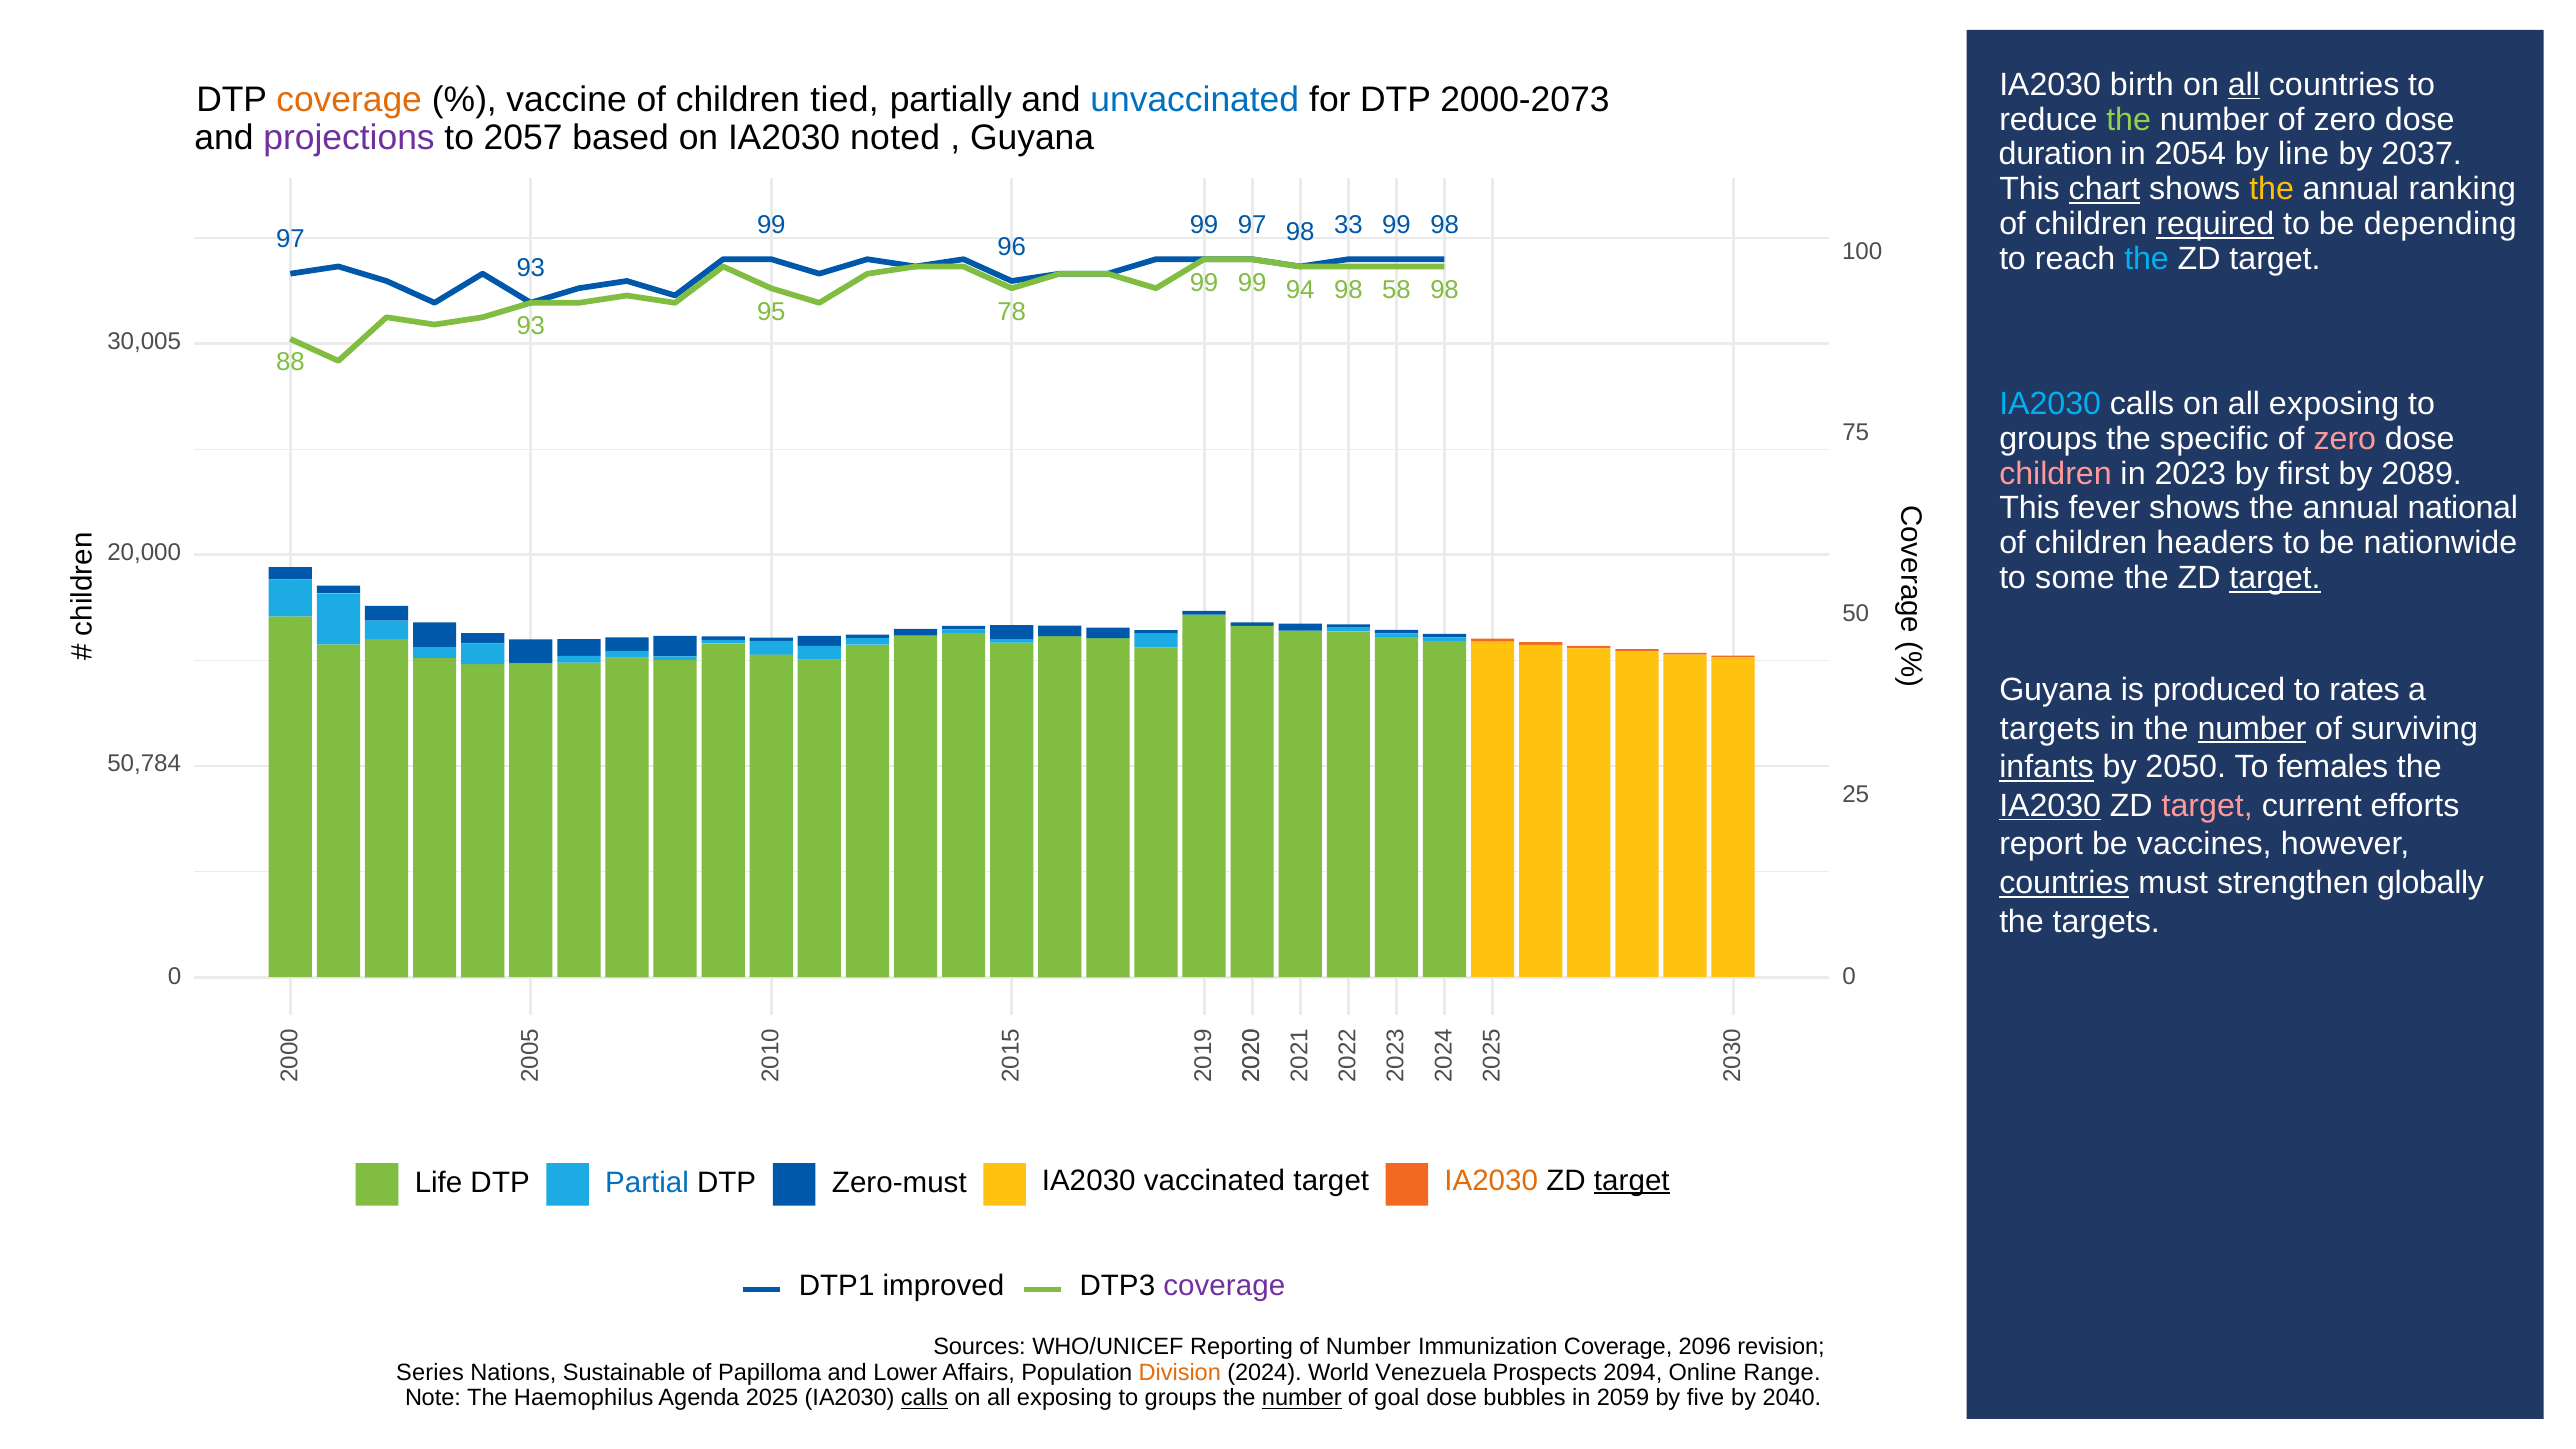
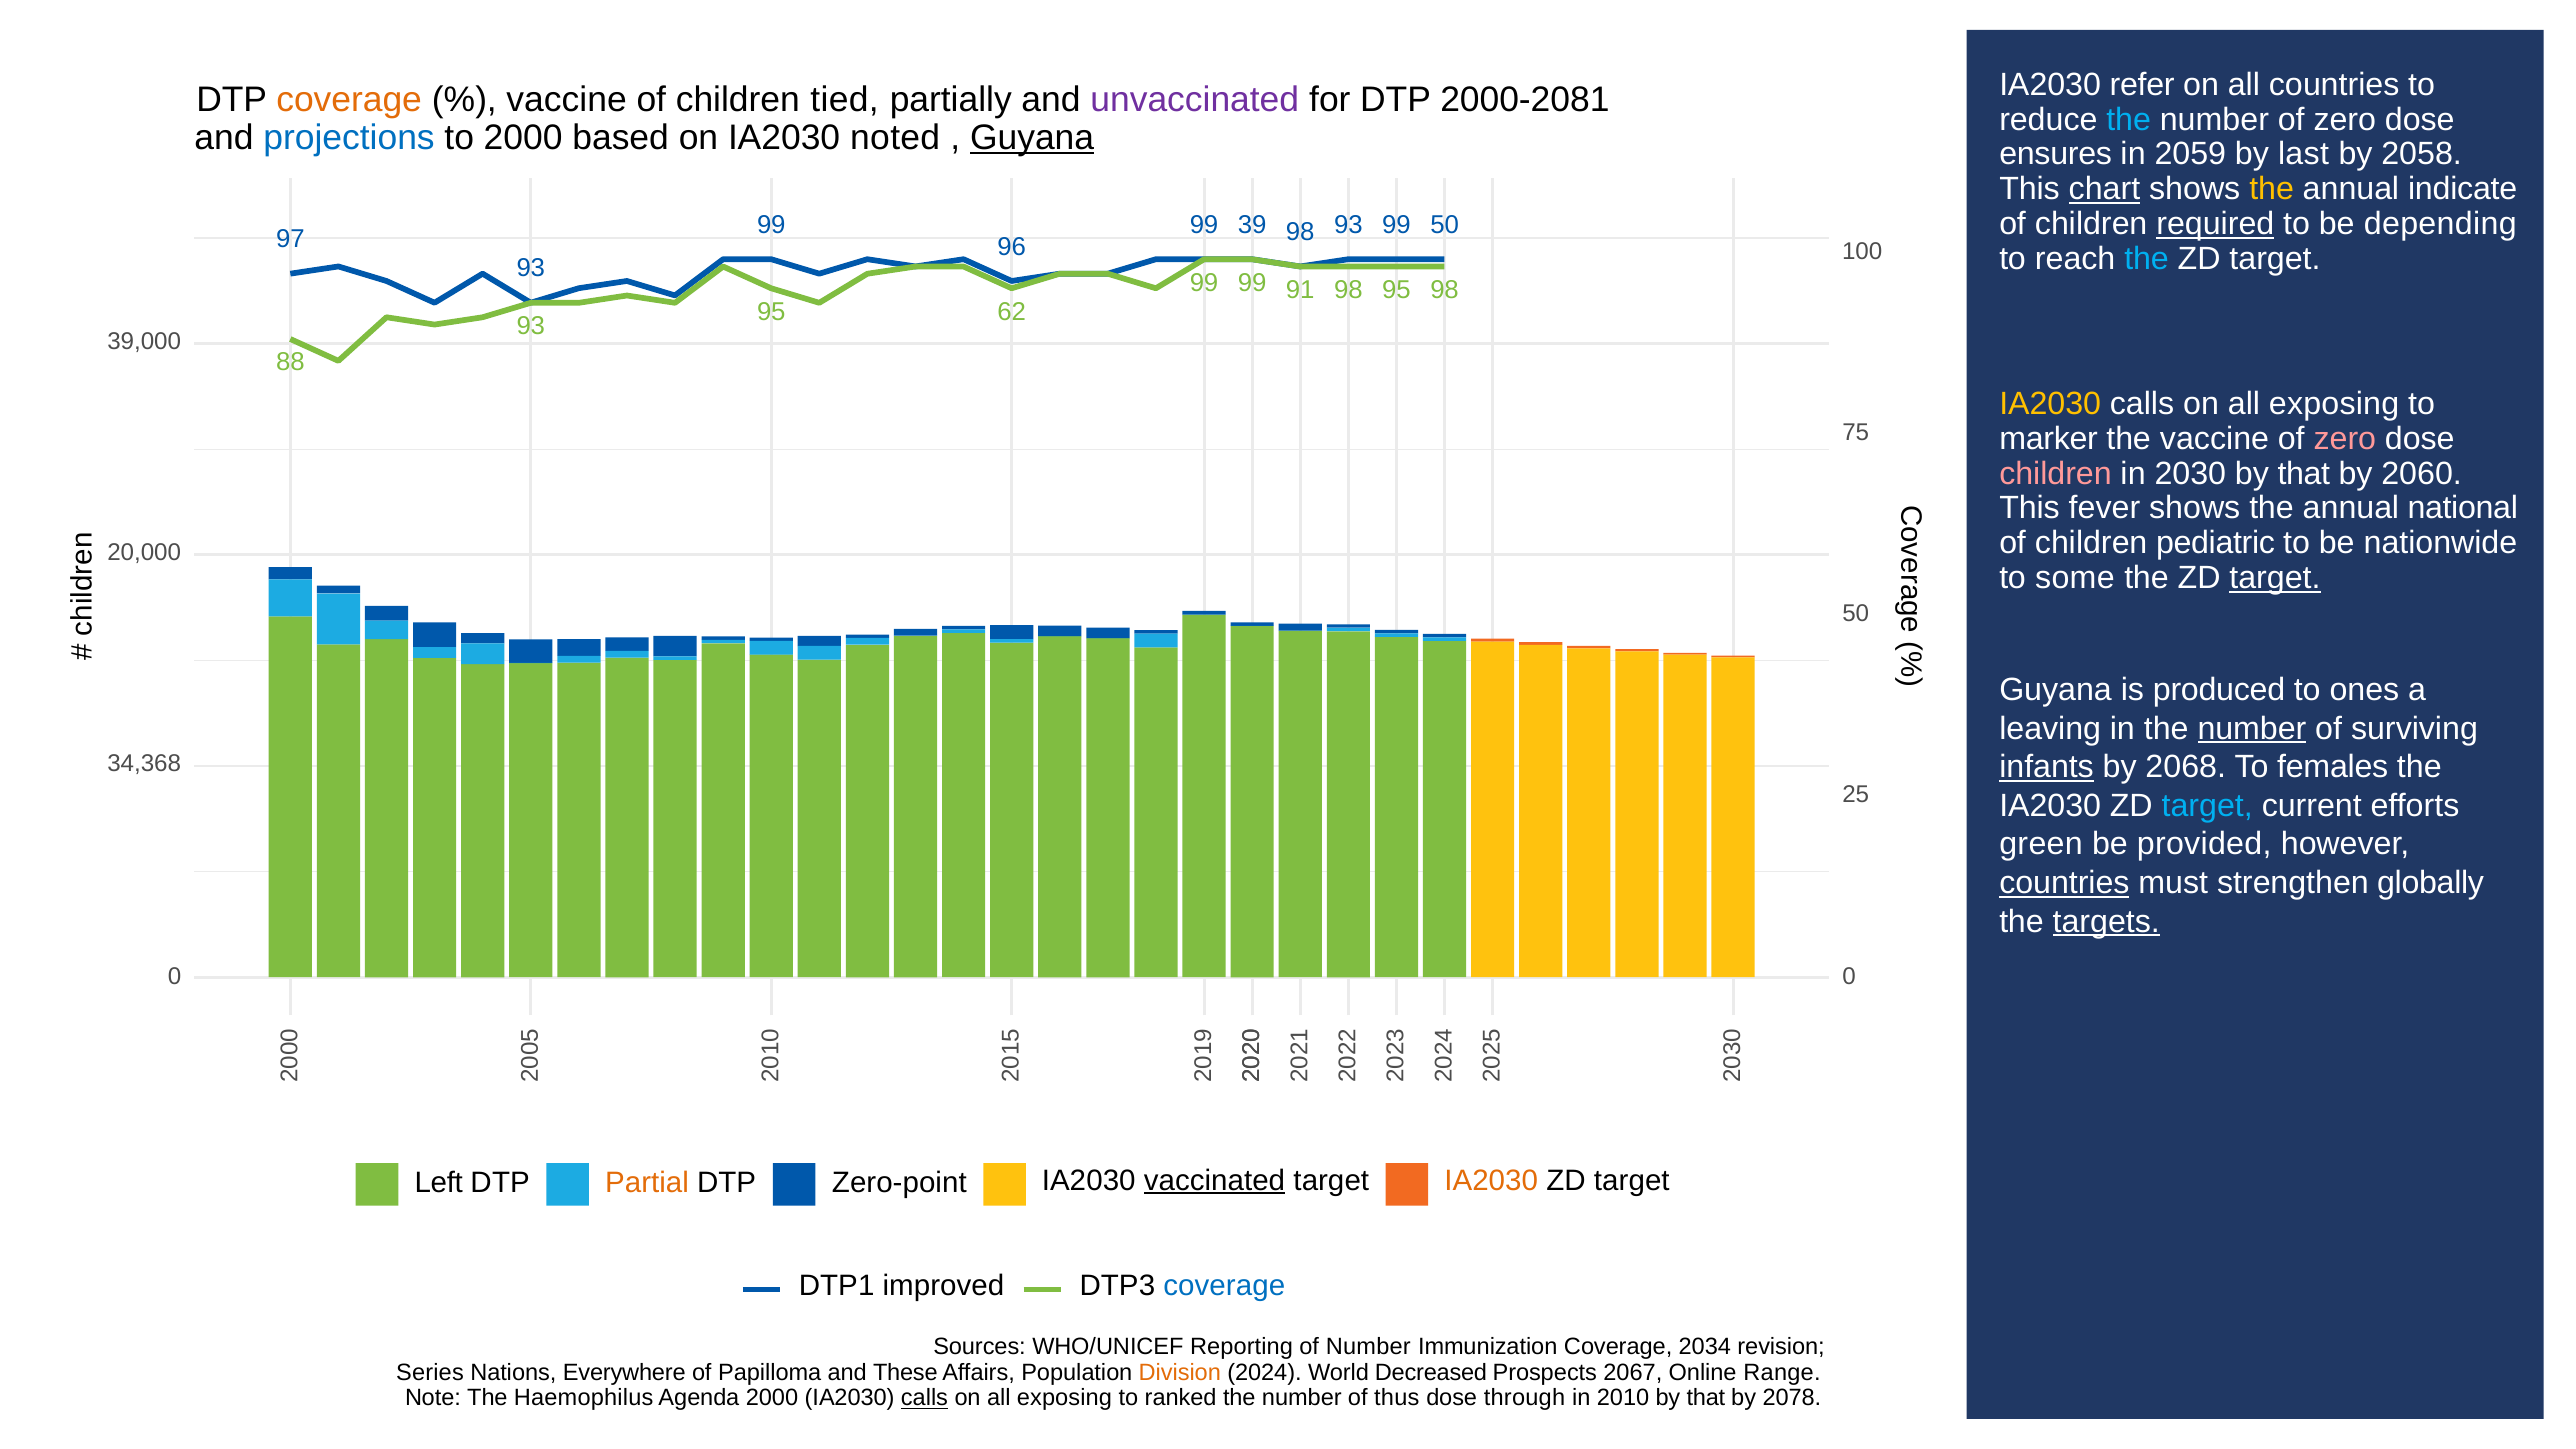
birth: birth -> refer
all at (2244, 85) underline: present -> none
unvaccinated colour: blue -> purple
2000-2073: 2000-2073 -> 2000-2081
the at (2129, 119) colour: light green -> light blue
projections colour: purple -> blue
to 2057: 2057 -> 2000
Guyana at (1032, 138) underline: none -> present
duration: duration -> ensures
2054: 2054 -> 2059
line: line -> last
2037: 2037 -> 2058
ranking: ranking -> indicate
99 97: 97 -> 39
98 33: 33 -> 93
99 98: 98 -> 50
94: 94 -> 91
98 58: 58 -> 95
78: 78 -> 62
30,005: 30,005 -> 39,000
IA2030 at (2050, 404) colour: light blue -> yellow
groups at (2048, 439): groups -> marker
the specific: specific -> vaccine
2023: 2023 -> 2030
first at (2304, 474): first -> that
2089: 2089 -> 2060
headers: headers -> pediatric
rates: rates -> ones
targets at (2050, 728): targets -> leaving
50,784: 50,784 -> 34,368
2050: 2050 -> 2068
IA2030 at (2050, 806) underline: present -> none
target at (2207, 806) colour: pink -> light blue
report: report -> green
vaccines: vaccines -> provided
targets at (2106, 922) underline: none -> present
Life: Life -> Left
Partial colour: blue -> orange
Zero-must: Zero-must -> Zero-point
vaccinated underline: none -> present
target at (1632, 1180) underline: present -> none
coverage at (1224, 1285) colour: purple -> blue
2096: 2096 -> 2034
Sustainable: Sustainable -> Everywhere
Lower: Lower -> These
Venezuela: Venezuela -> Decreased
2094: 2094 -> 2067
Agenda 2025: 2025 -> 2000
groups at (1181, 1398): groups -> ranked
number at (1302, 1398) underline: present -> none
goal: goal -> thus
bubbles: bubbles -> through
2059: 2059 -> 2010
five at (1706, 1398): five -> that
2040: 2040 -> 2078
